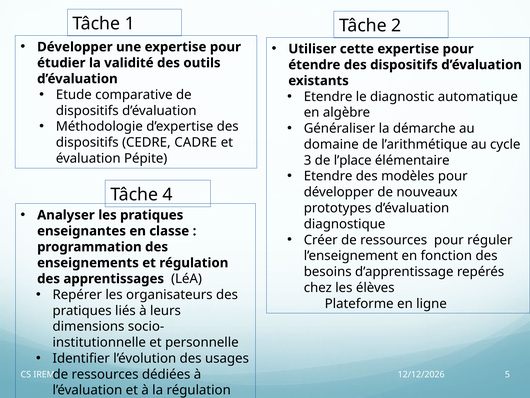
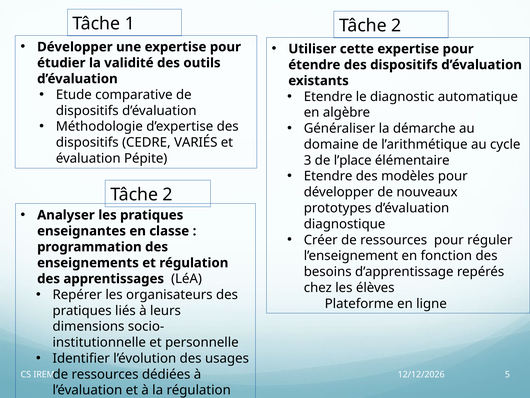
CADRE: CADRE -> VARIÉS
4 at (168, 195): 4 -> 2
